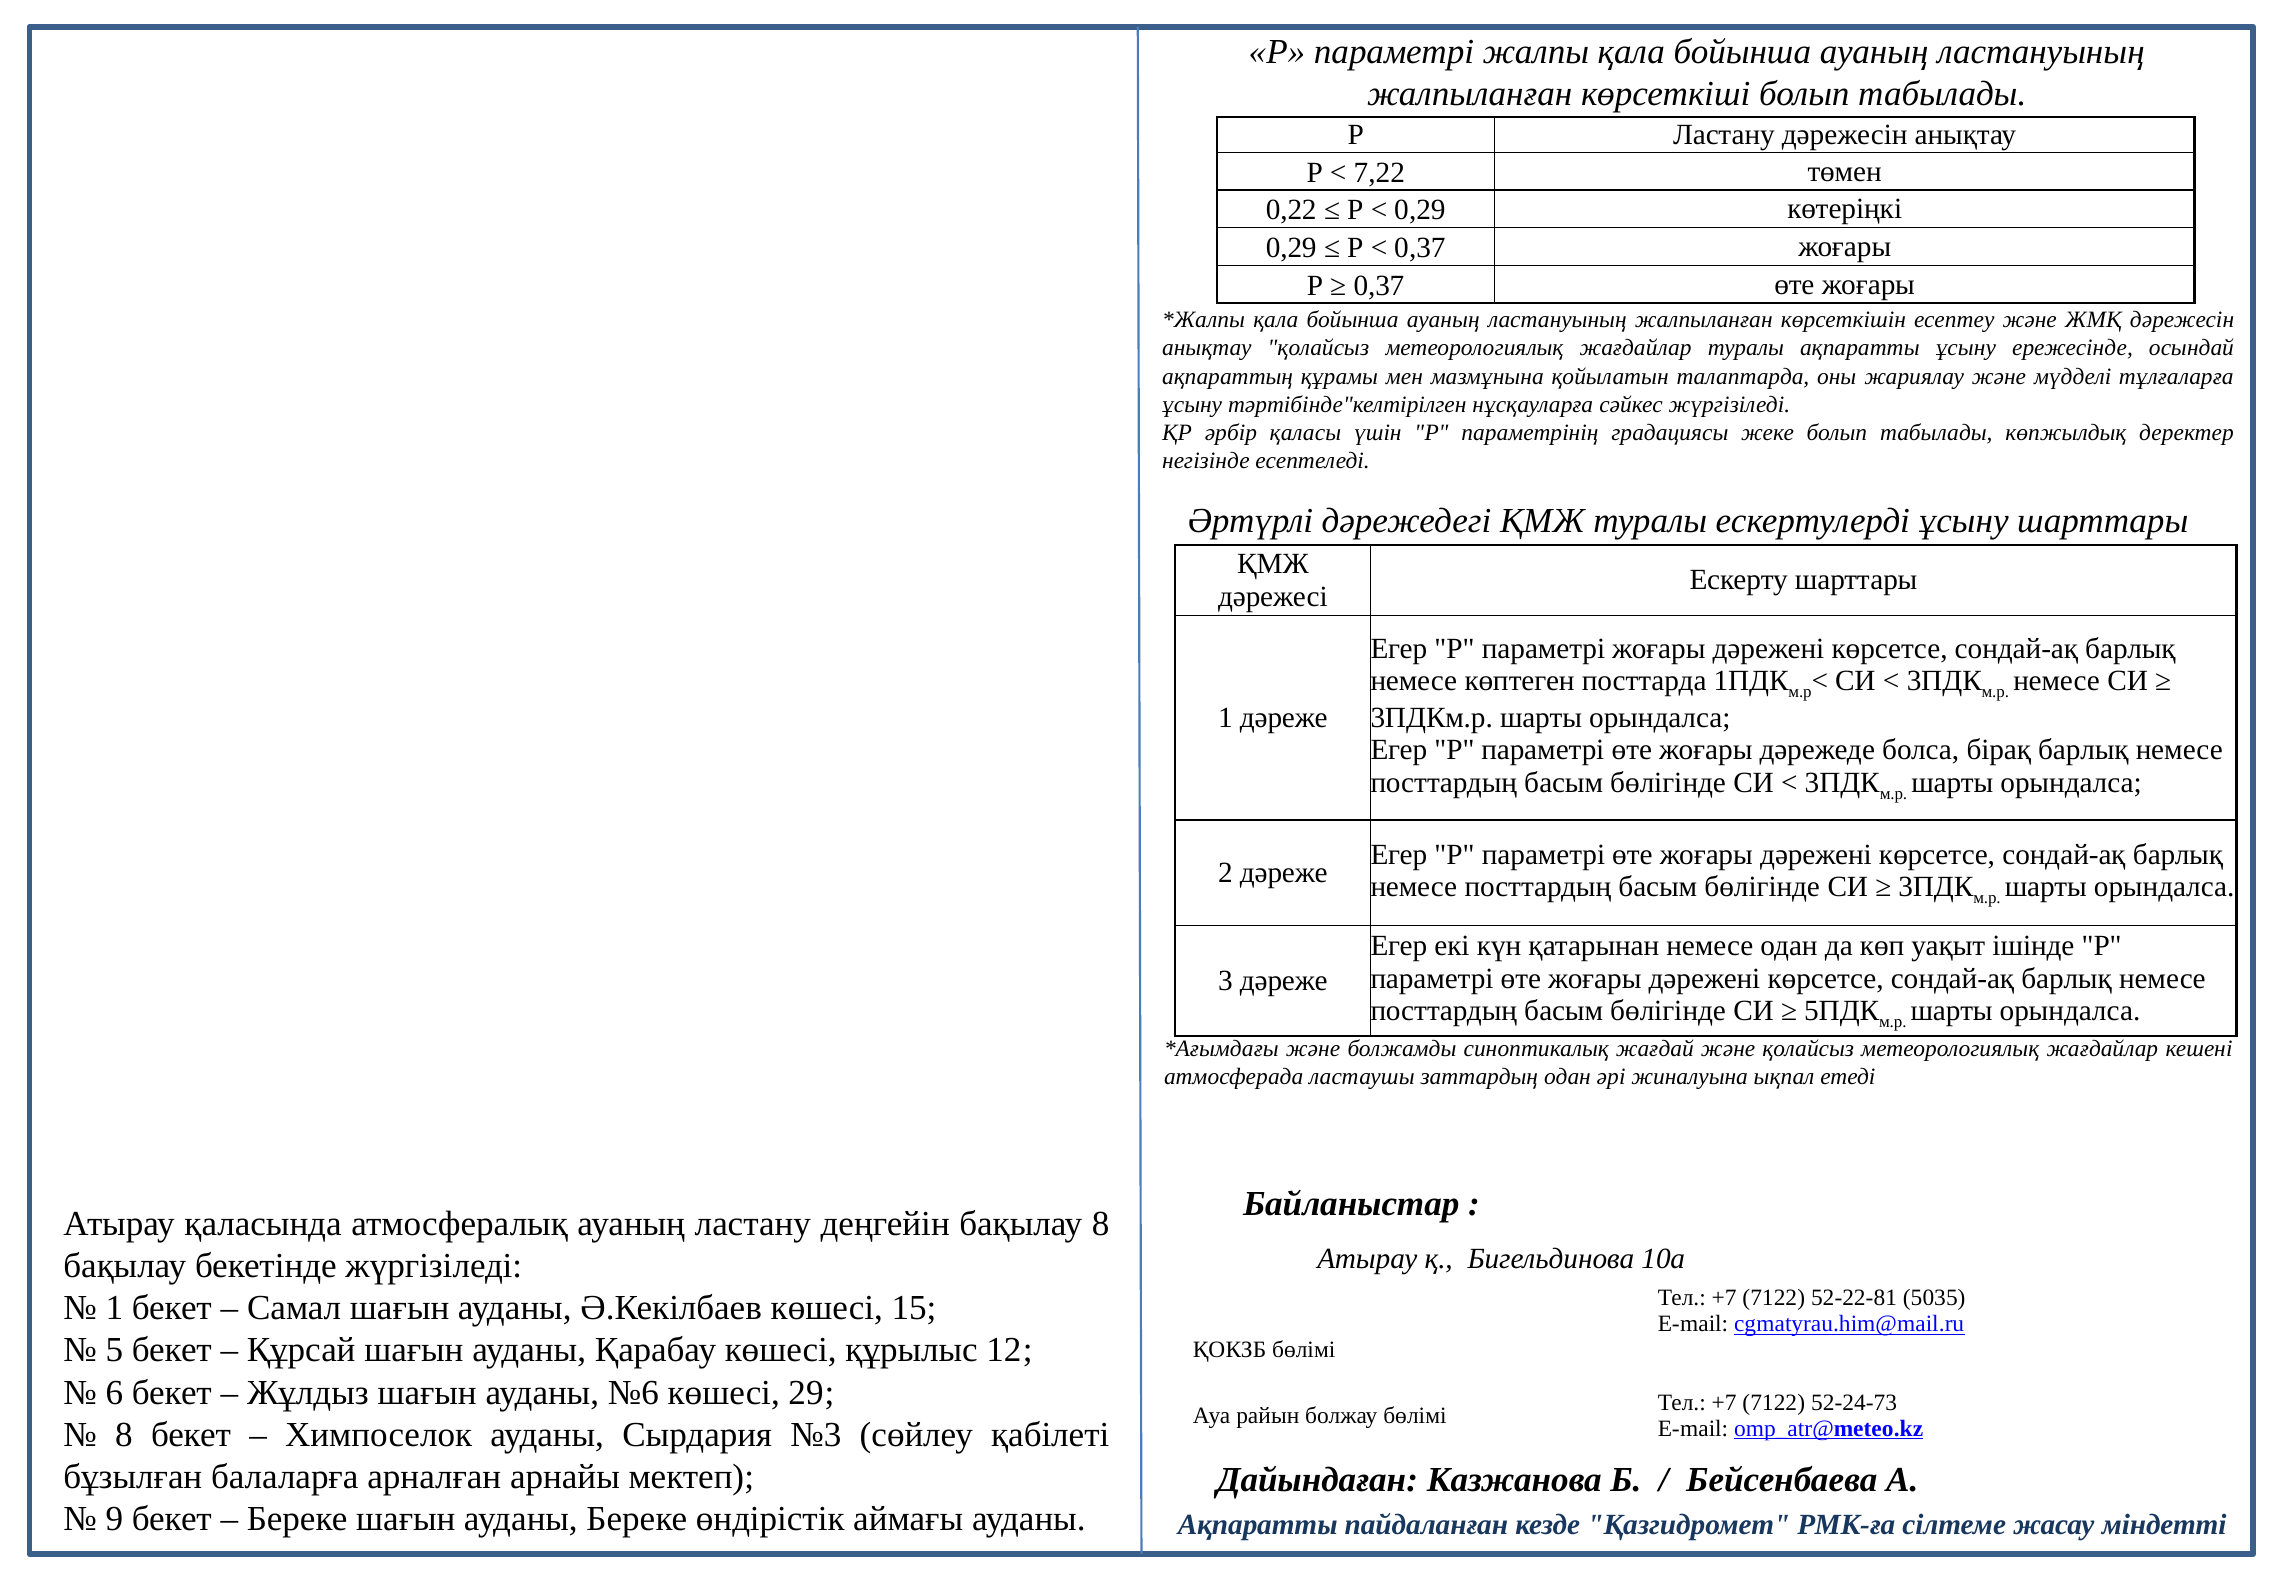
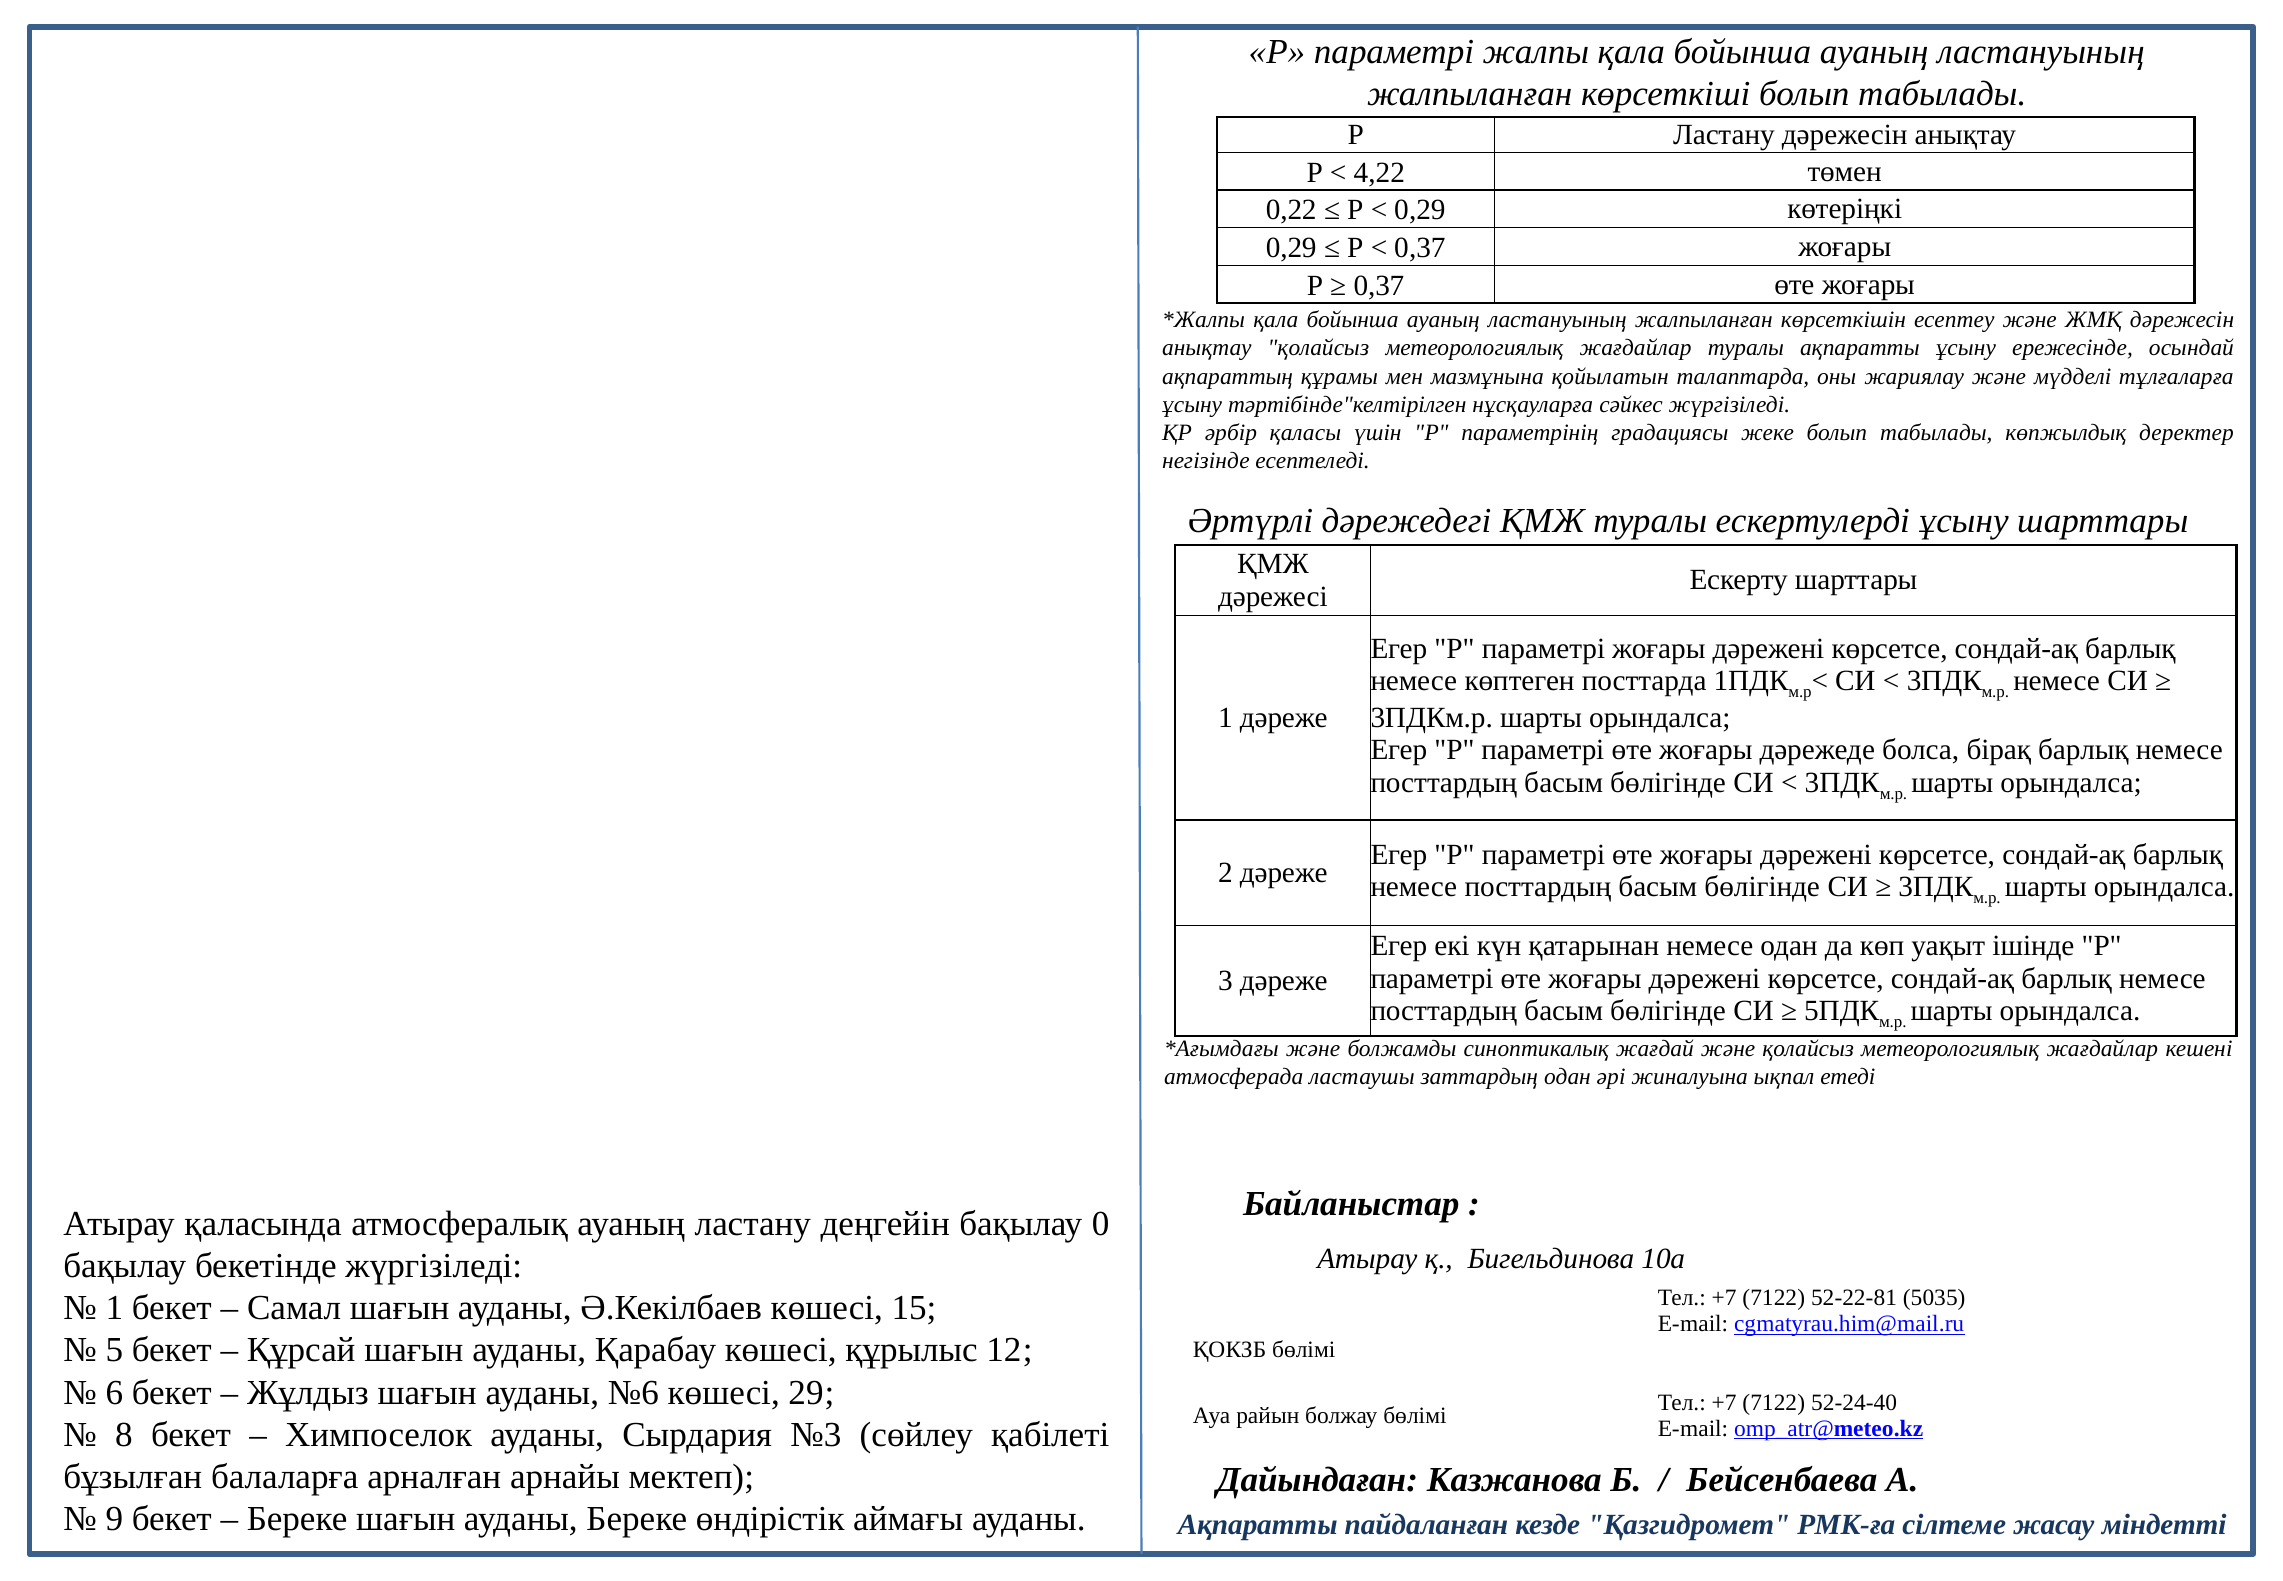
7,22: 7,22 -> 4,22
бақылау 8: 8 -> 0
52-24-73: 52-24-73 -> 52-24-40
